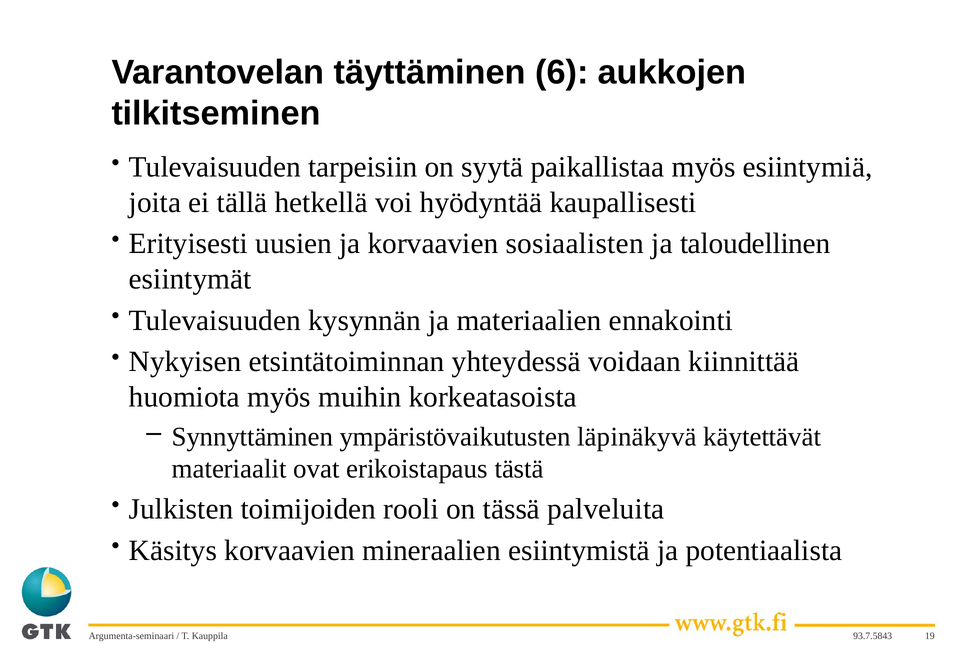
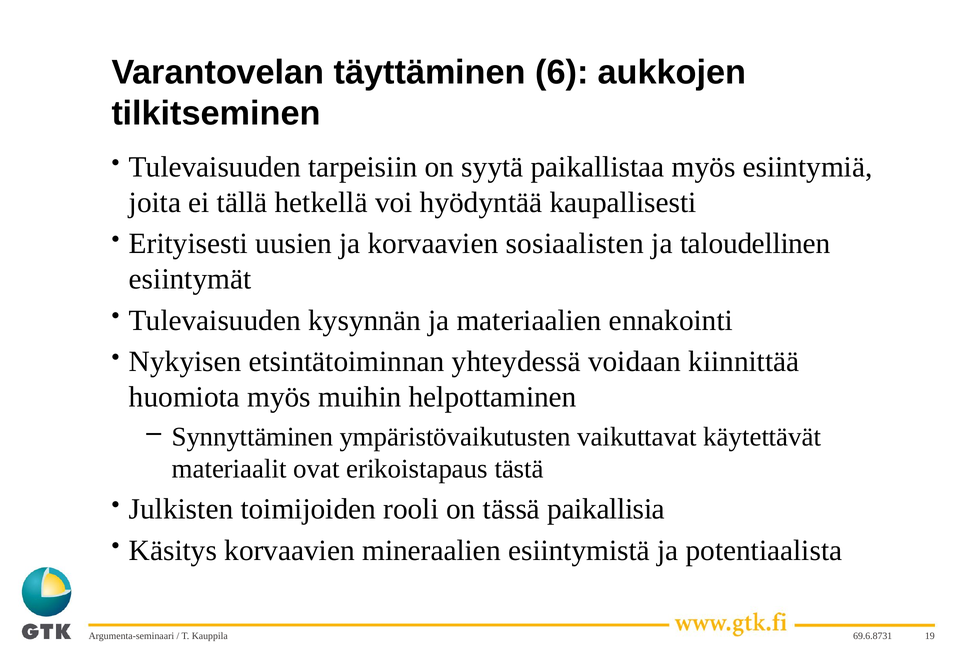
korkeatasoista: korkeatasoista -> helpottaminen
läpinäkyvä: läpinäkyvä -> vaikuttavat
palveluita: palveluita -> paikallisia
93.7.5843: 93.7.5843 -> 69.6.8731
